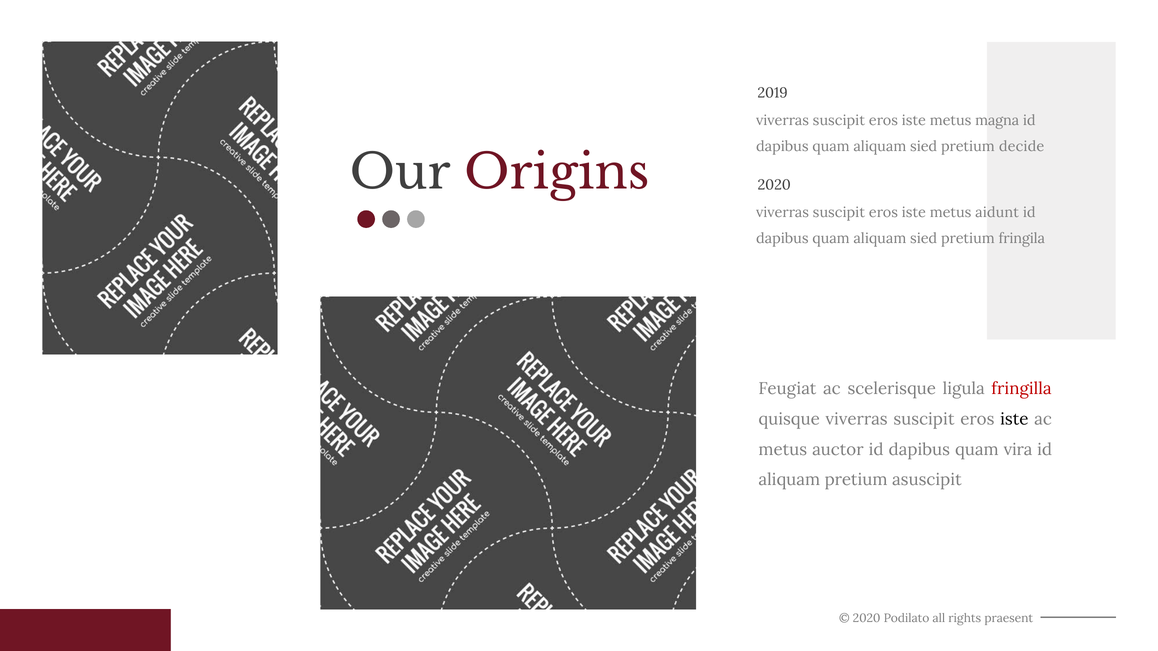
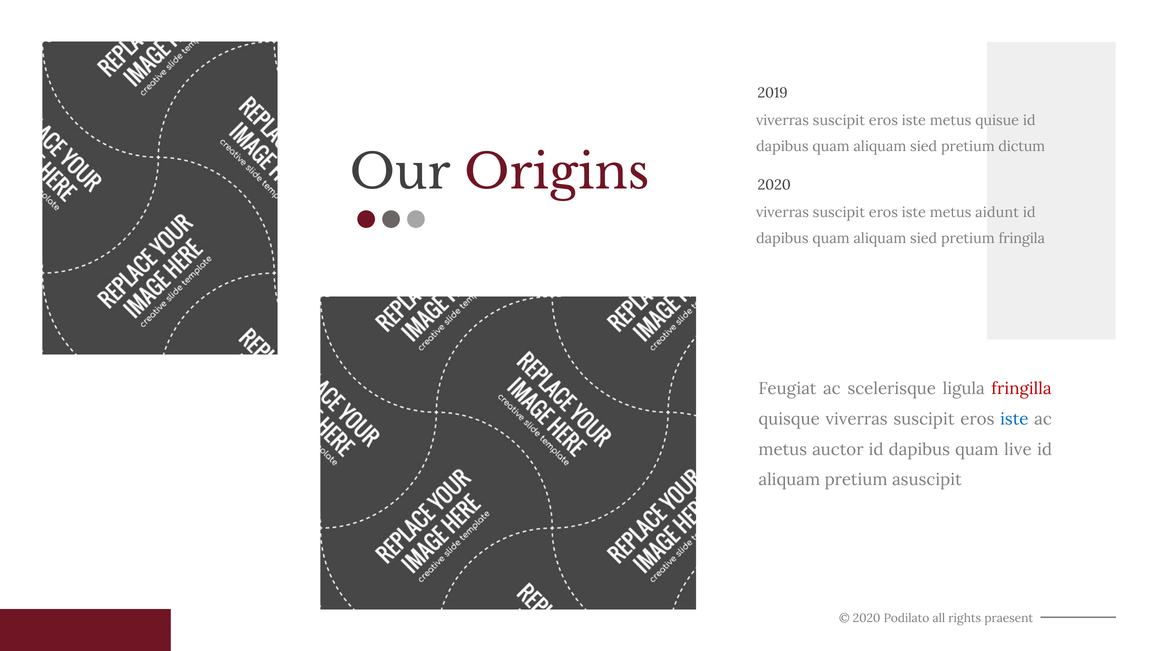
magna: magna -> quisue
decide: decide -> dictum
iste at (1014, 419) colour: black -> blue
vira: vira -> live
